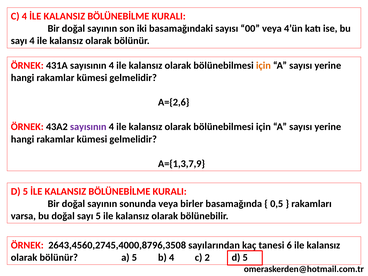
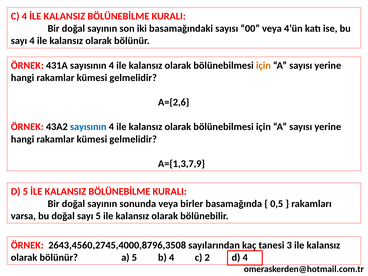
sayısının at (88, 127) colour: purple -> blue
6: 6 -> 3
2 d 5: 5 -> 4
